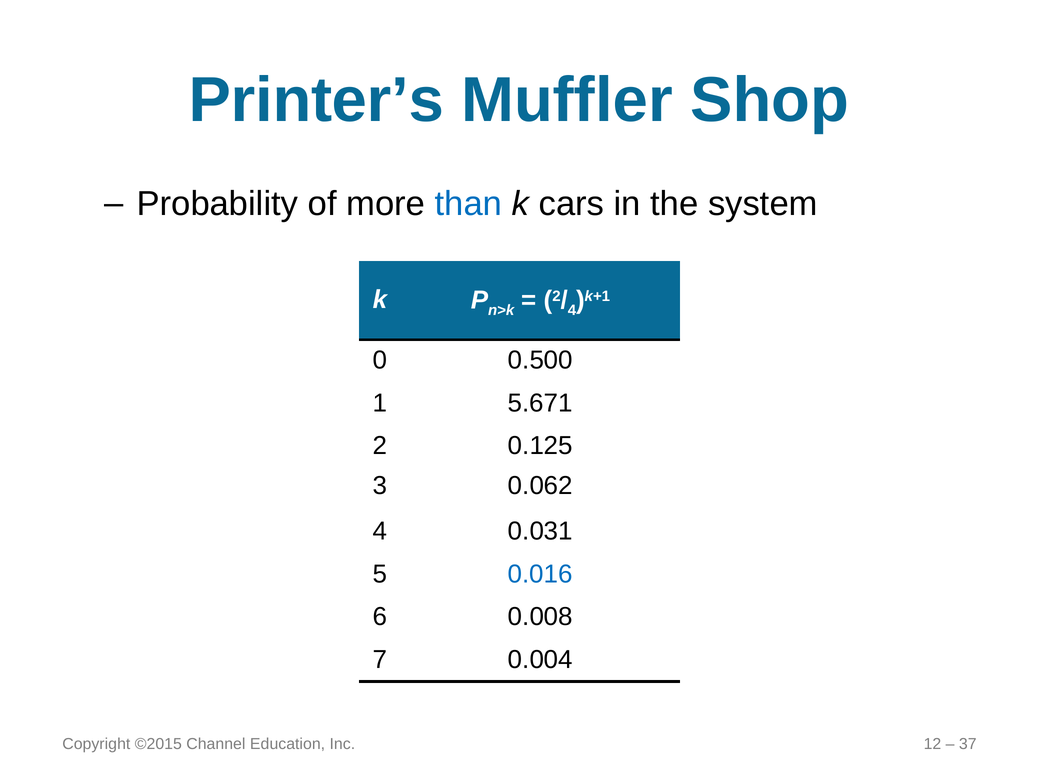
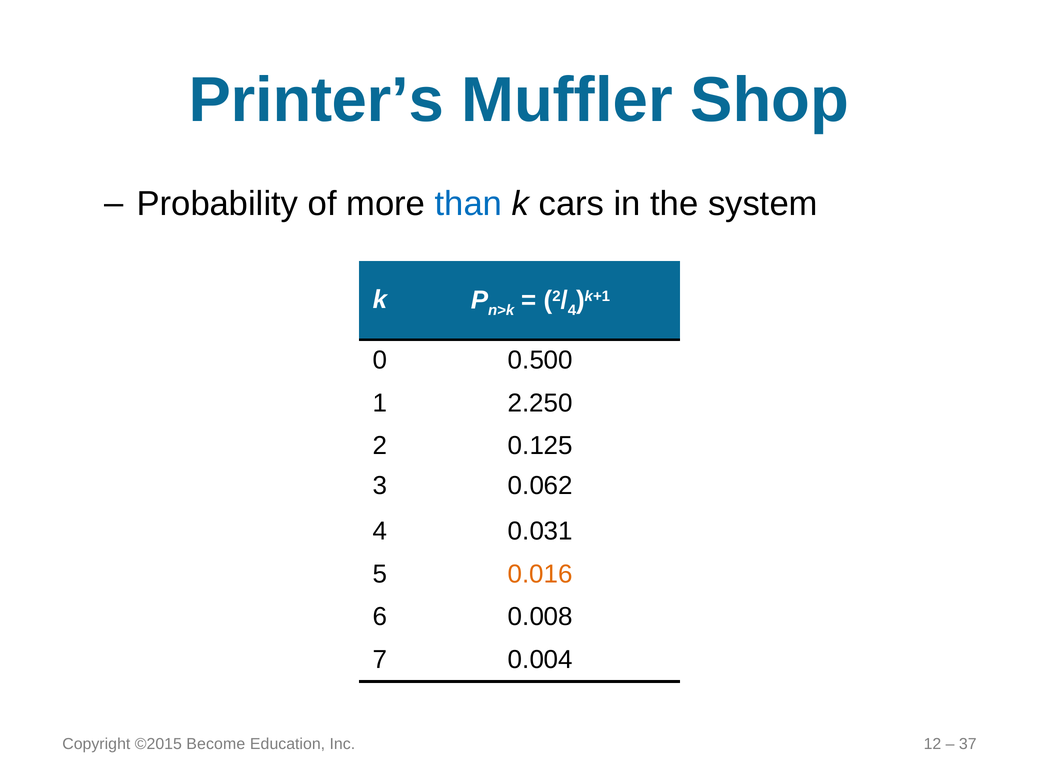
5.671: 5.671 -> 2.250
0.016 colour: blue -> orange
Channel: Channel -> Become
